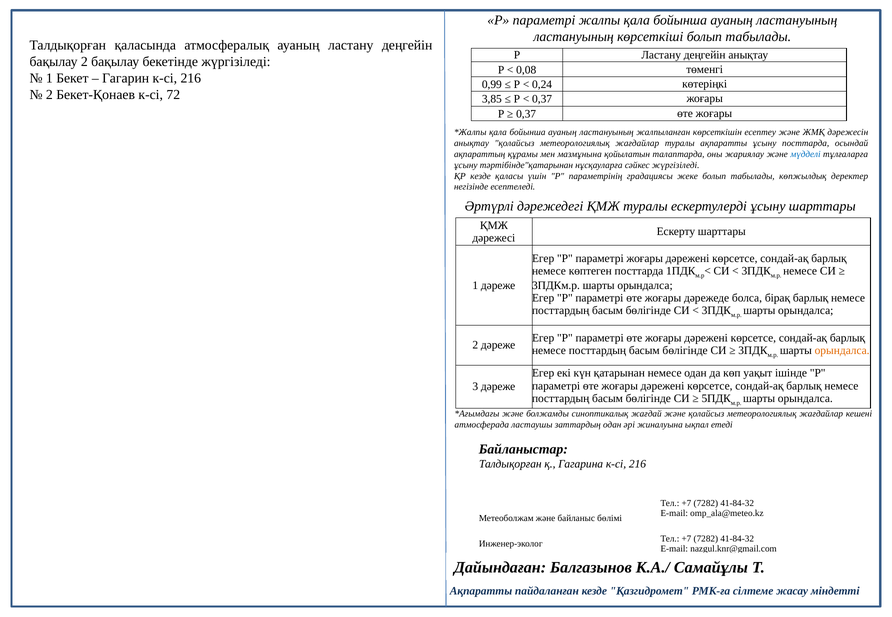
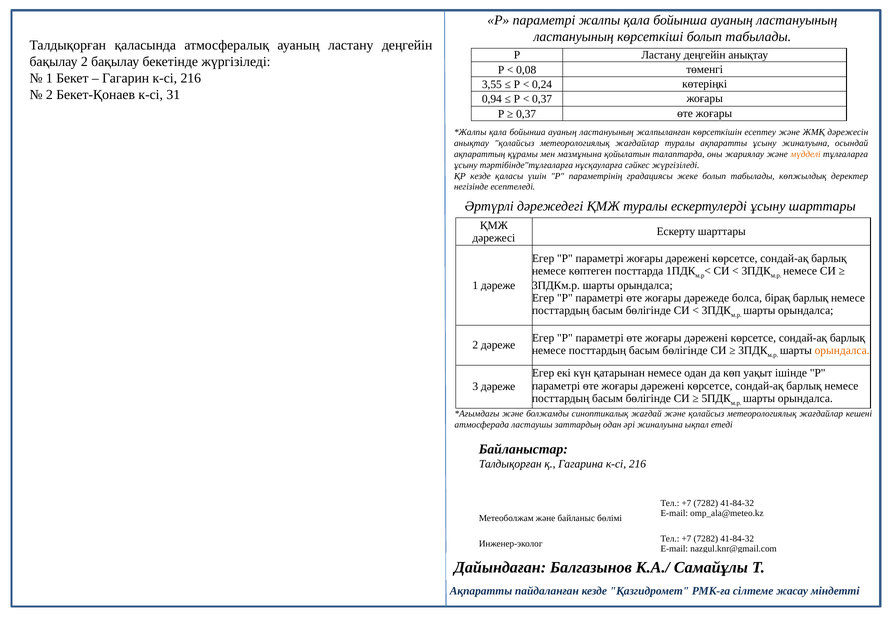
0,99: 0,99 -> 3,55
72: 72 -> 31
3,85: 3,85 -> 0,94
ұсыну посттарда: посттарда -> жиналуына
мүдделі colour: blue -> orange
тәртібінде"қатарынан: тәртібінде"қатарынан -> тәртібінде"тұлғаларға
